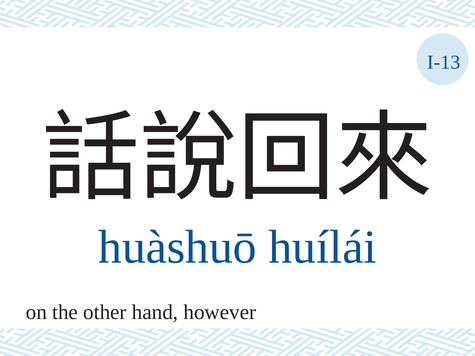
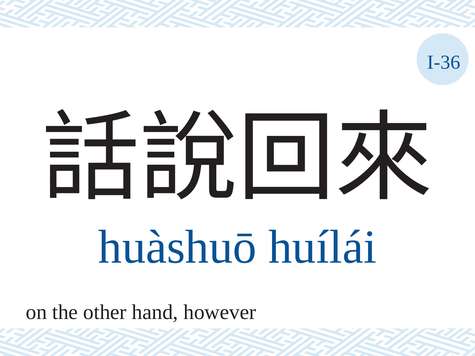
I-13: I-13 -> I-36
